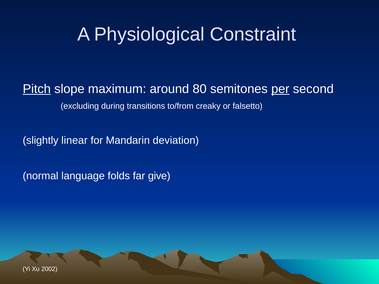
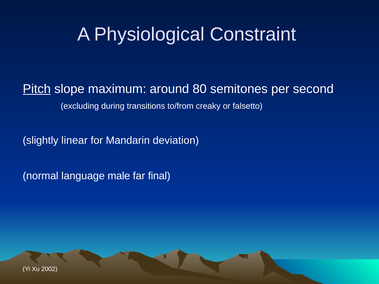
per underline: present -> none
folds: folds -> male
give: give -> final
